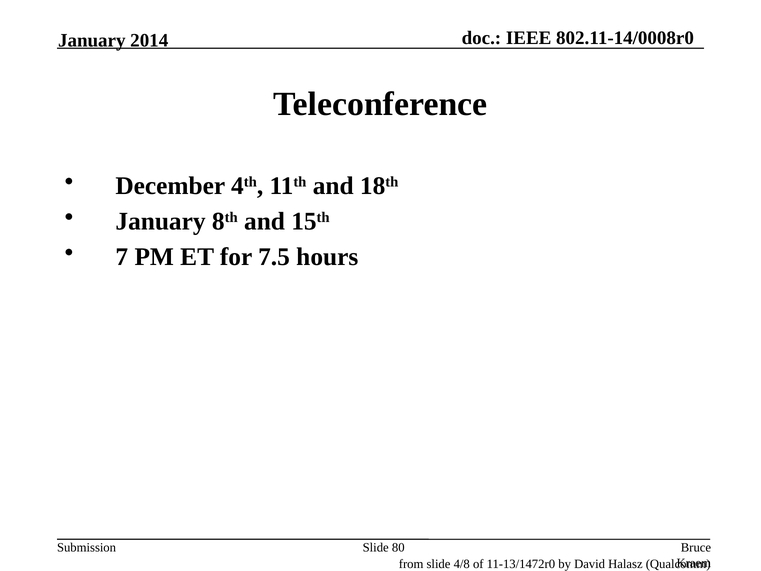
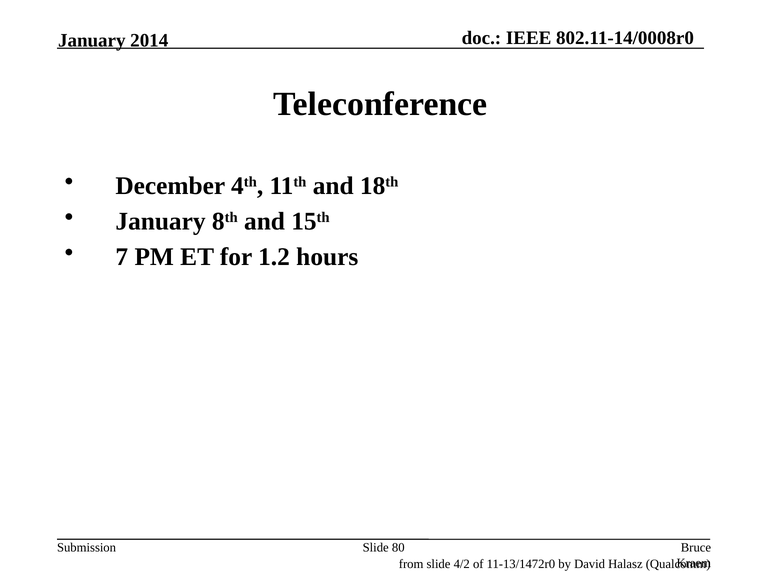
7.5: 7.5 -> 1.2
4/8: 4/8 -> 4/2
